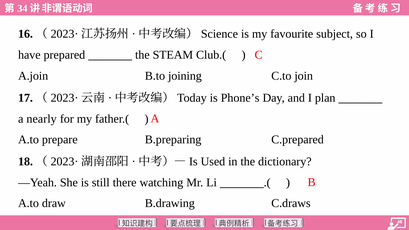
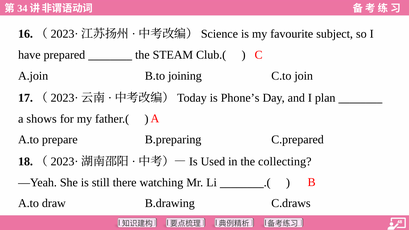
nearly: nearly -> shows
dictionary: dictionary -> collecting
